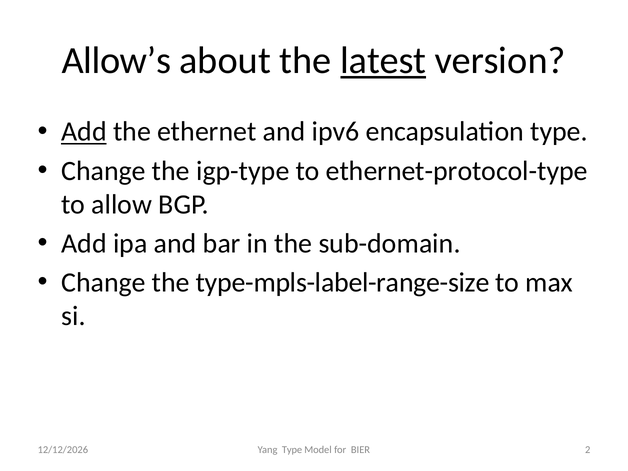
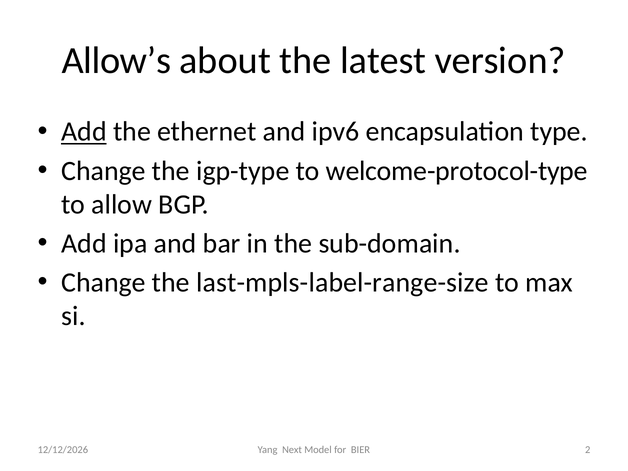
latest underline: present -> none
ethernet-protocol-type: ethernet-protocol-type -> welcome-protocol-type
type-mpls-label-range-size: type-mpls-label-range-size -> last-mpls-label-range-size
Yang Type: Type -> Next
